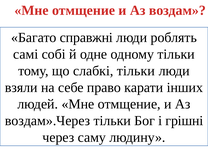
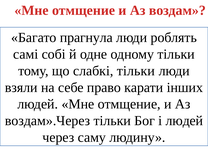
справжні: справжні -> прагнула
і грішні: грішні -> людей
